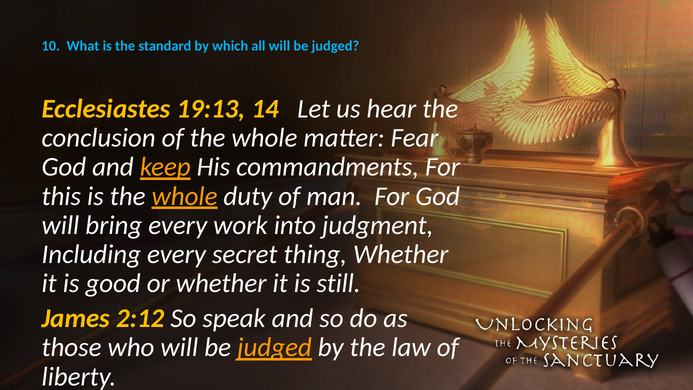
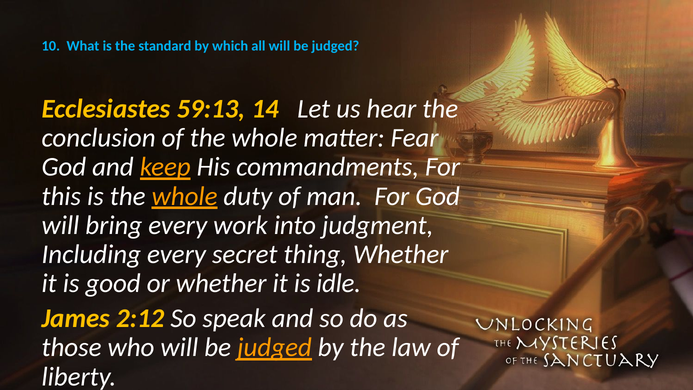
19:13: 19:13 -> 59:13
still: still -> idle
